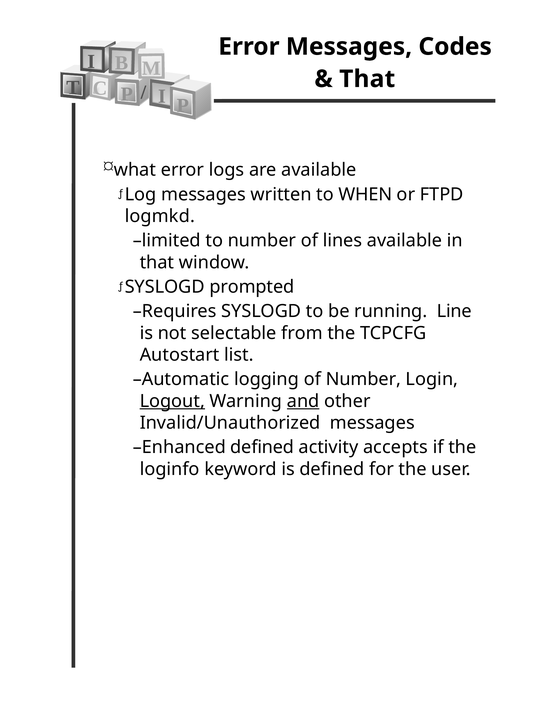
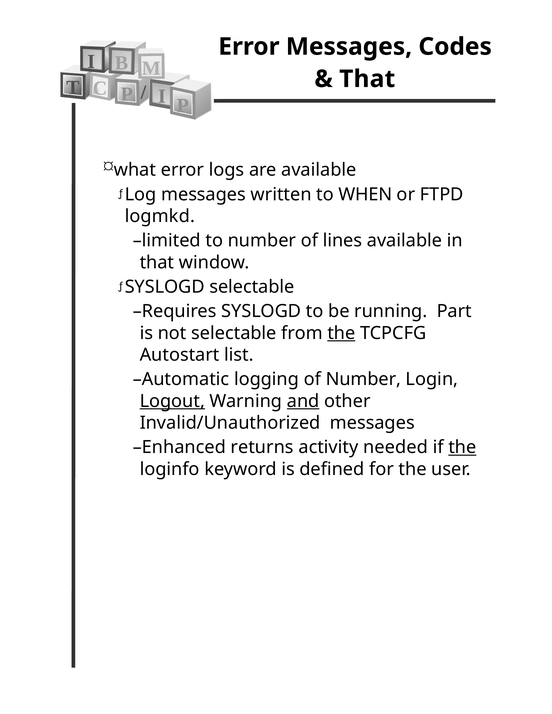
prompted at (252, 287): prompted -> selectable
Line: Line -> Part
the at (341, 333) underline: none -> present
Enhanced defined: defined -> returns
accepts: accepts -> needed
the at (462, 447) underline: none -> present
